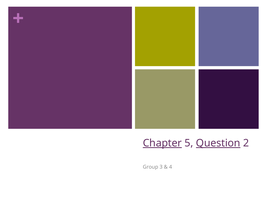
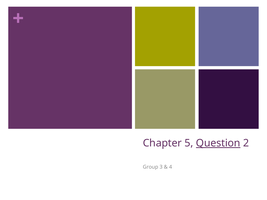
Chapter underline: present -> none
